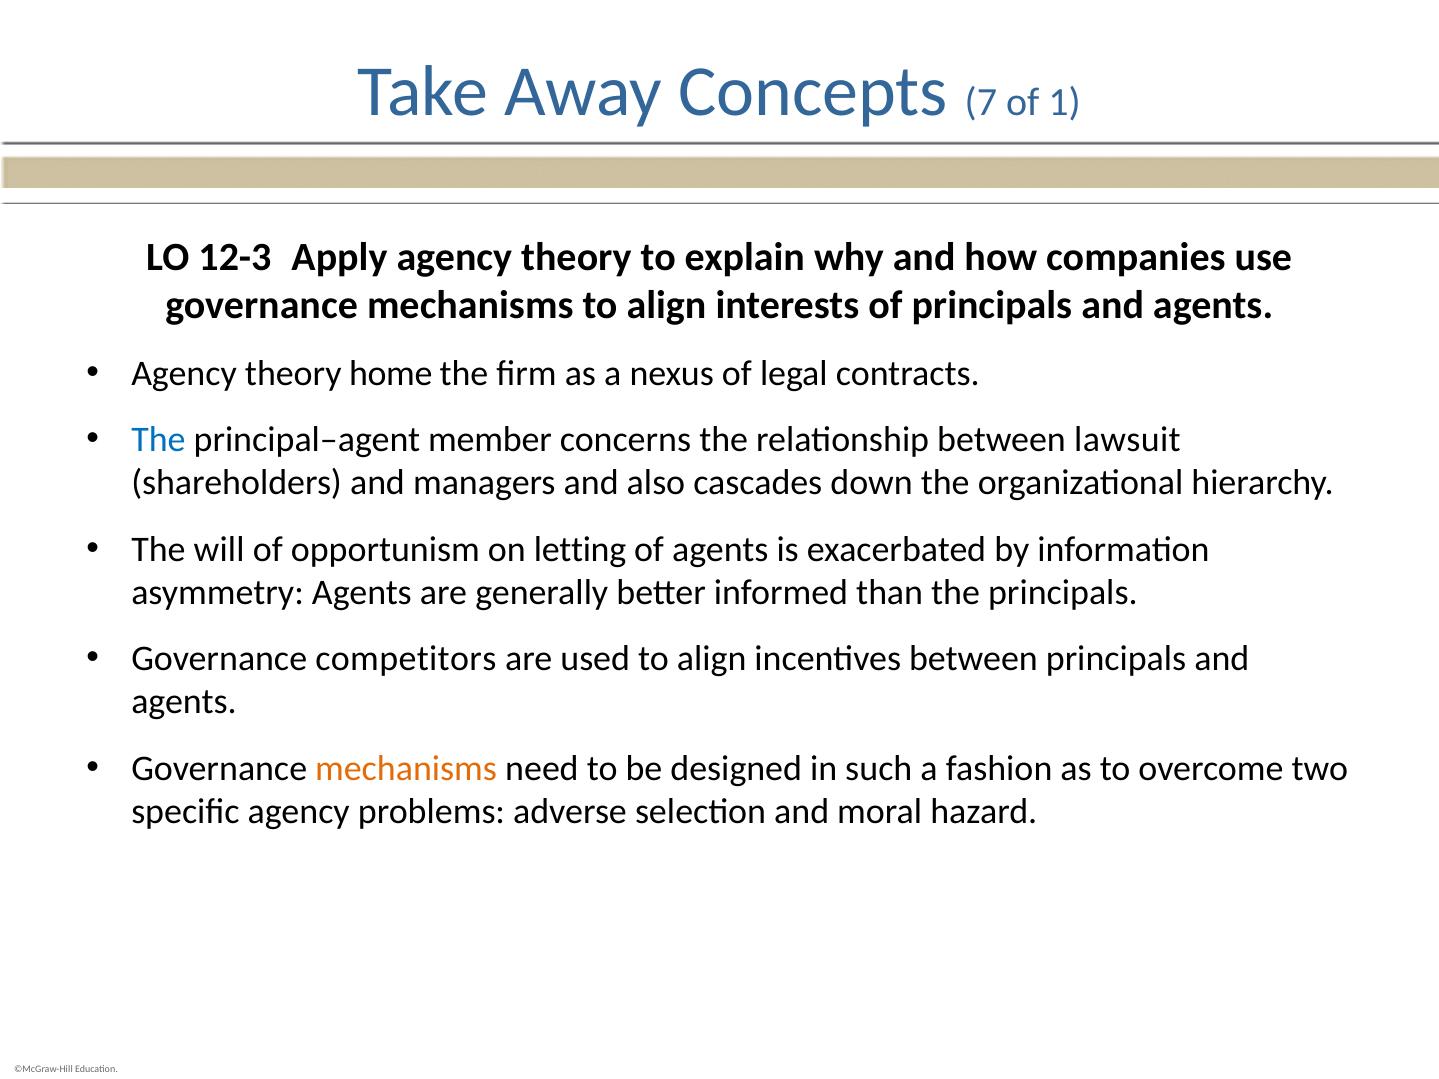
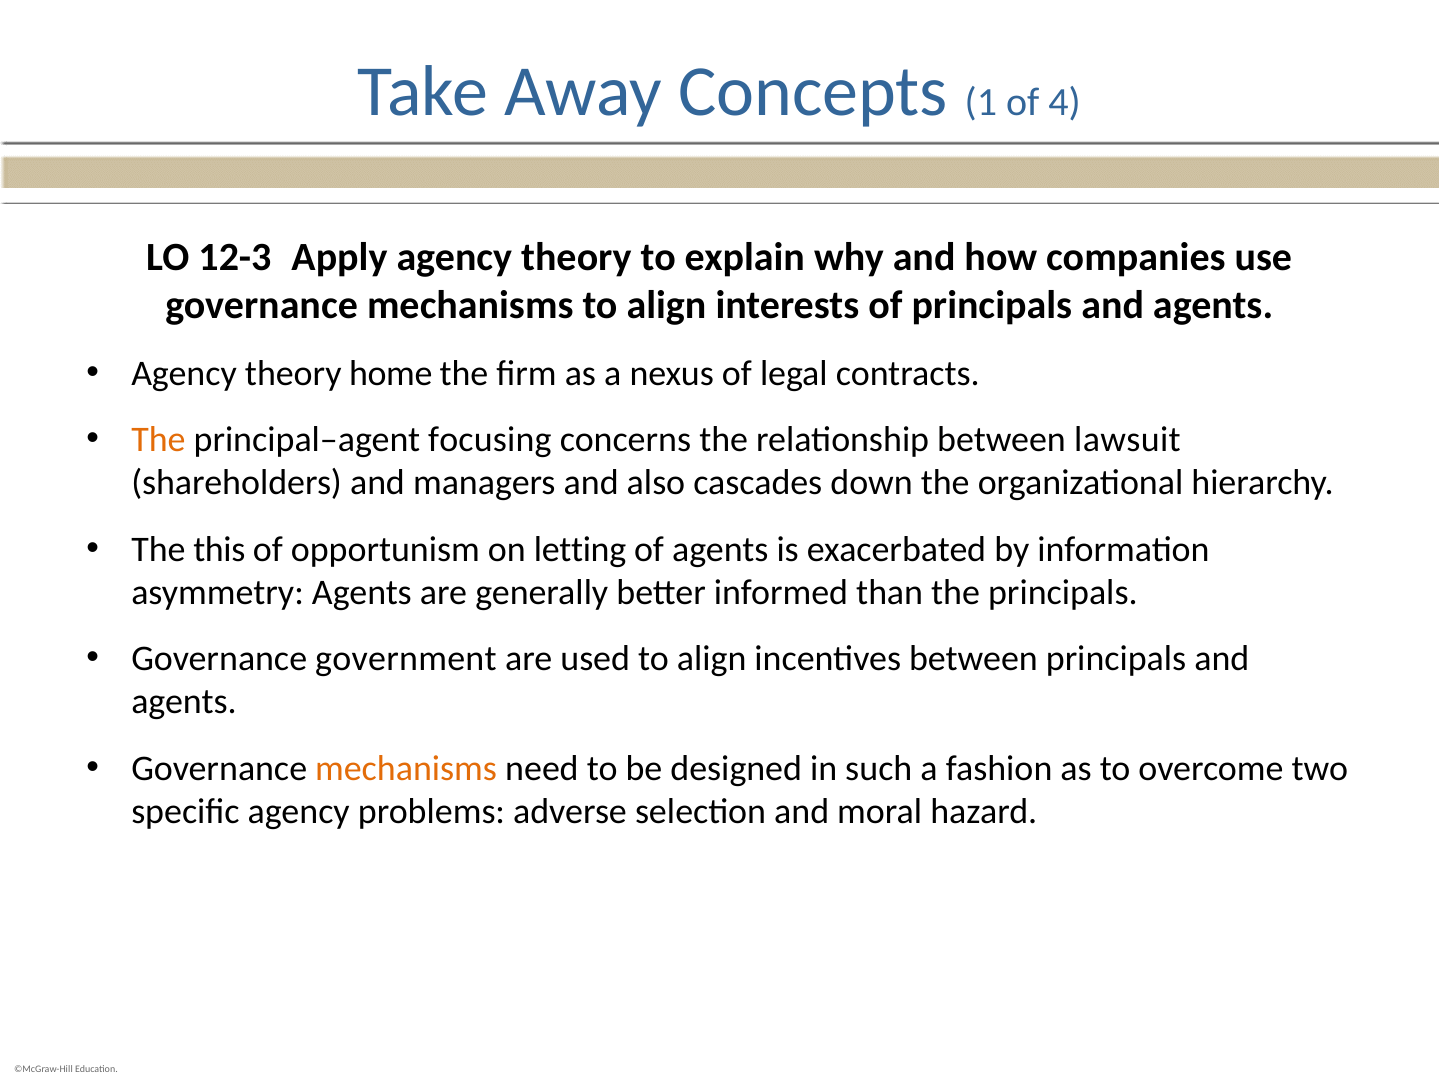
7: 7 -> 1
1: 1 -> 4
The at (158, 440) colour: blue -> orange
member: member -> focusing
will: will -> this
competitors: competitors -> government
